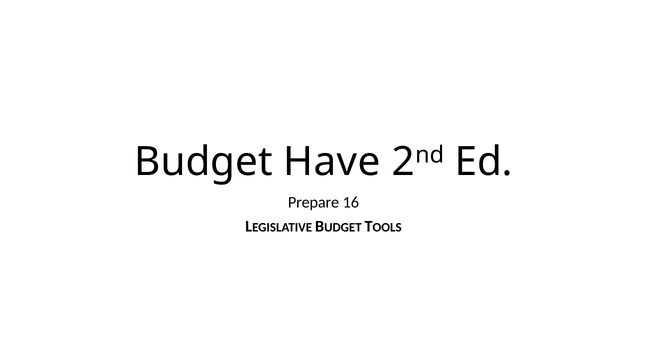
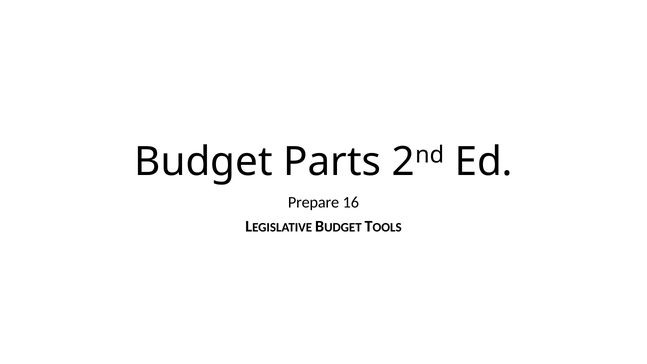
Have: Have -> Parts
